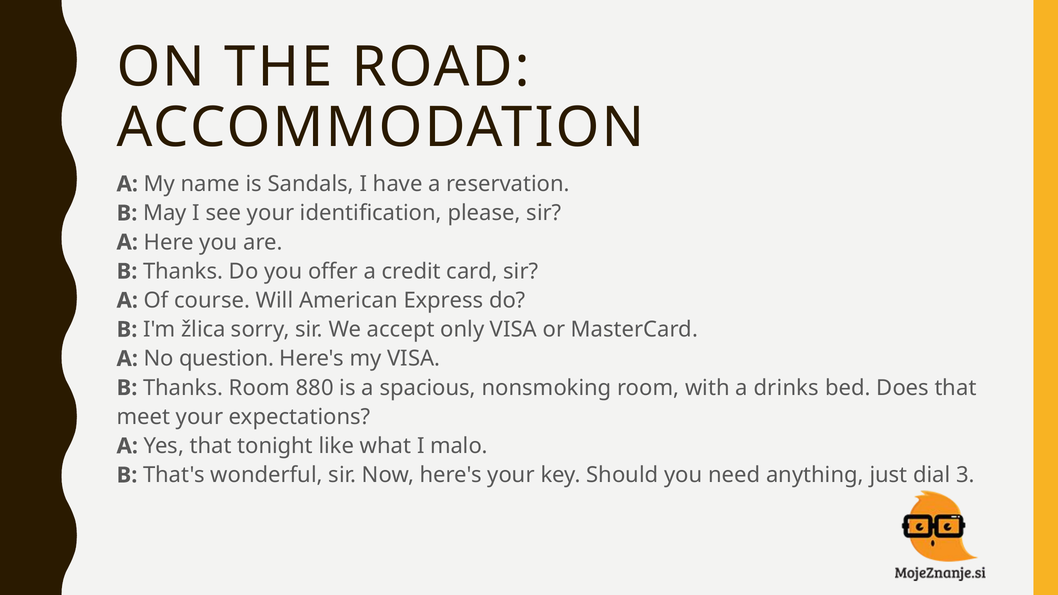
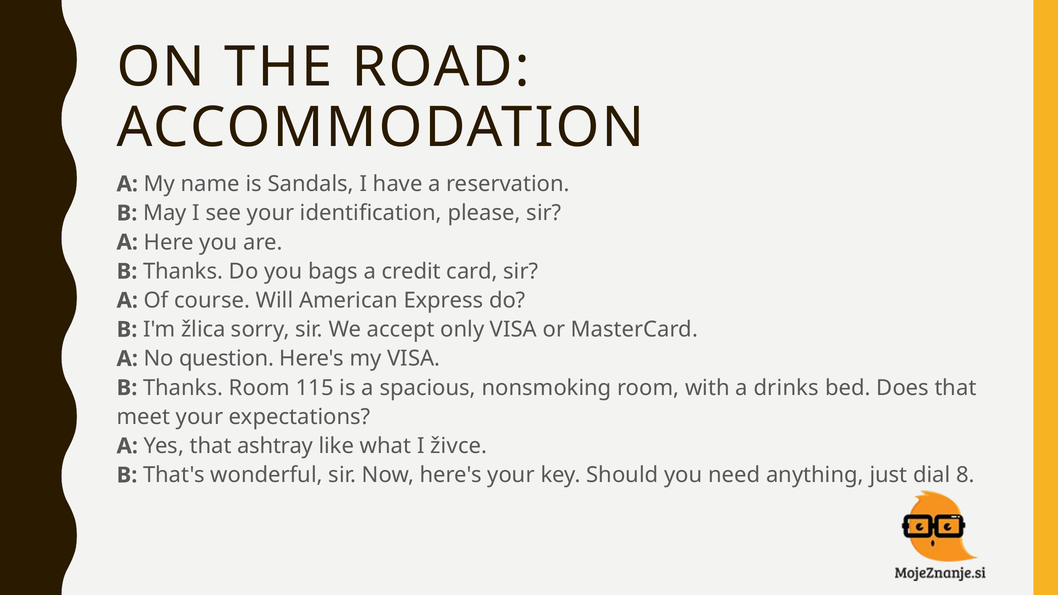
offer: offer -> bags
880: 880 -> 115
tonight: tonight -> ashtray
malo: malo -> živce
3: 3 -> 8
